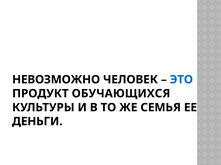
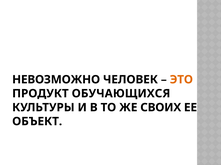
ЭТО colour: blue -> orange
СЕМЬЯ: СЕМЬЯ -> СВОИХ
ДЕНЬГИ: ДЕНЬГИ -> ОБЪЕКТ
